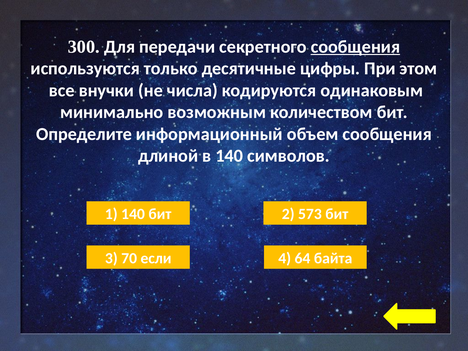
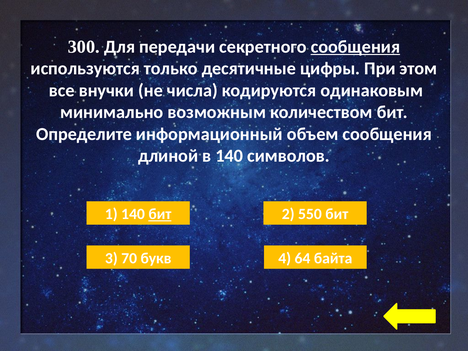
бит at (160, 214) underline: none -> present
573: 573 -> 550
если: если -> букв
